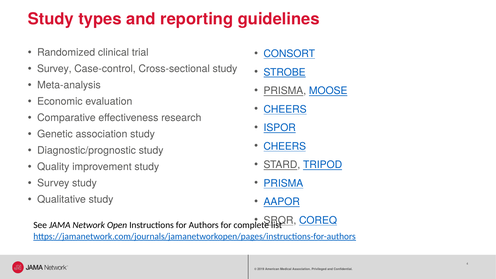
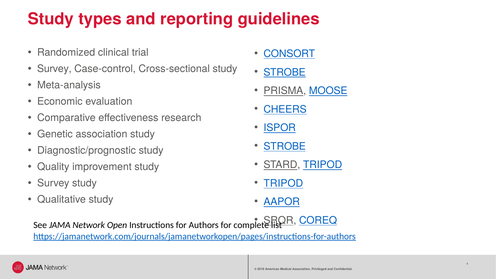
CHEERS at (285, 146): CHEERS -> STROBE
PRISMA at (283, 183): PRISMA -> TRIPOD
